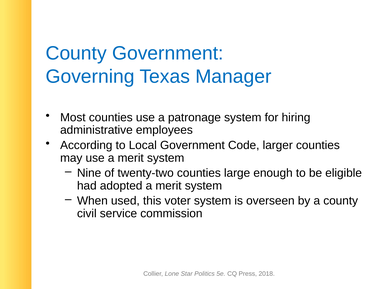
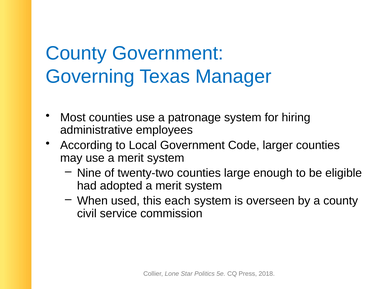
voter: voter -> each
